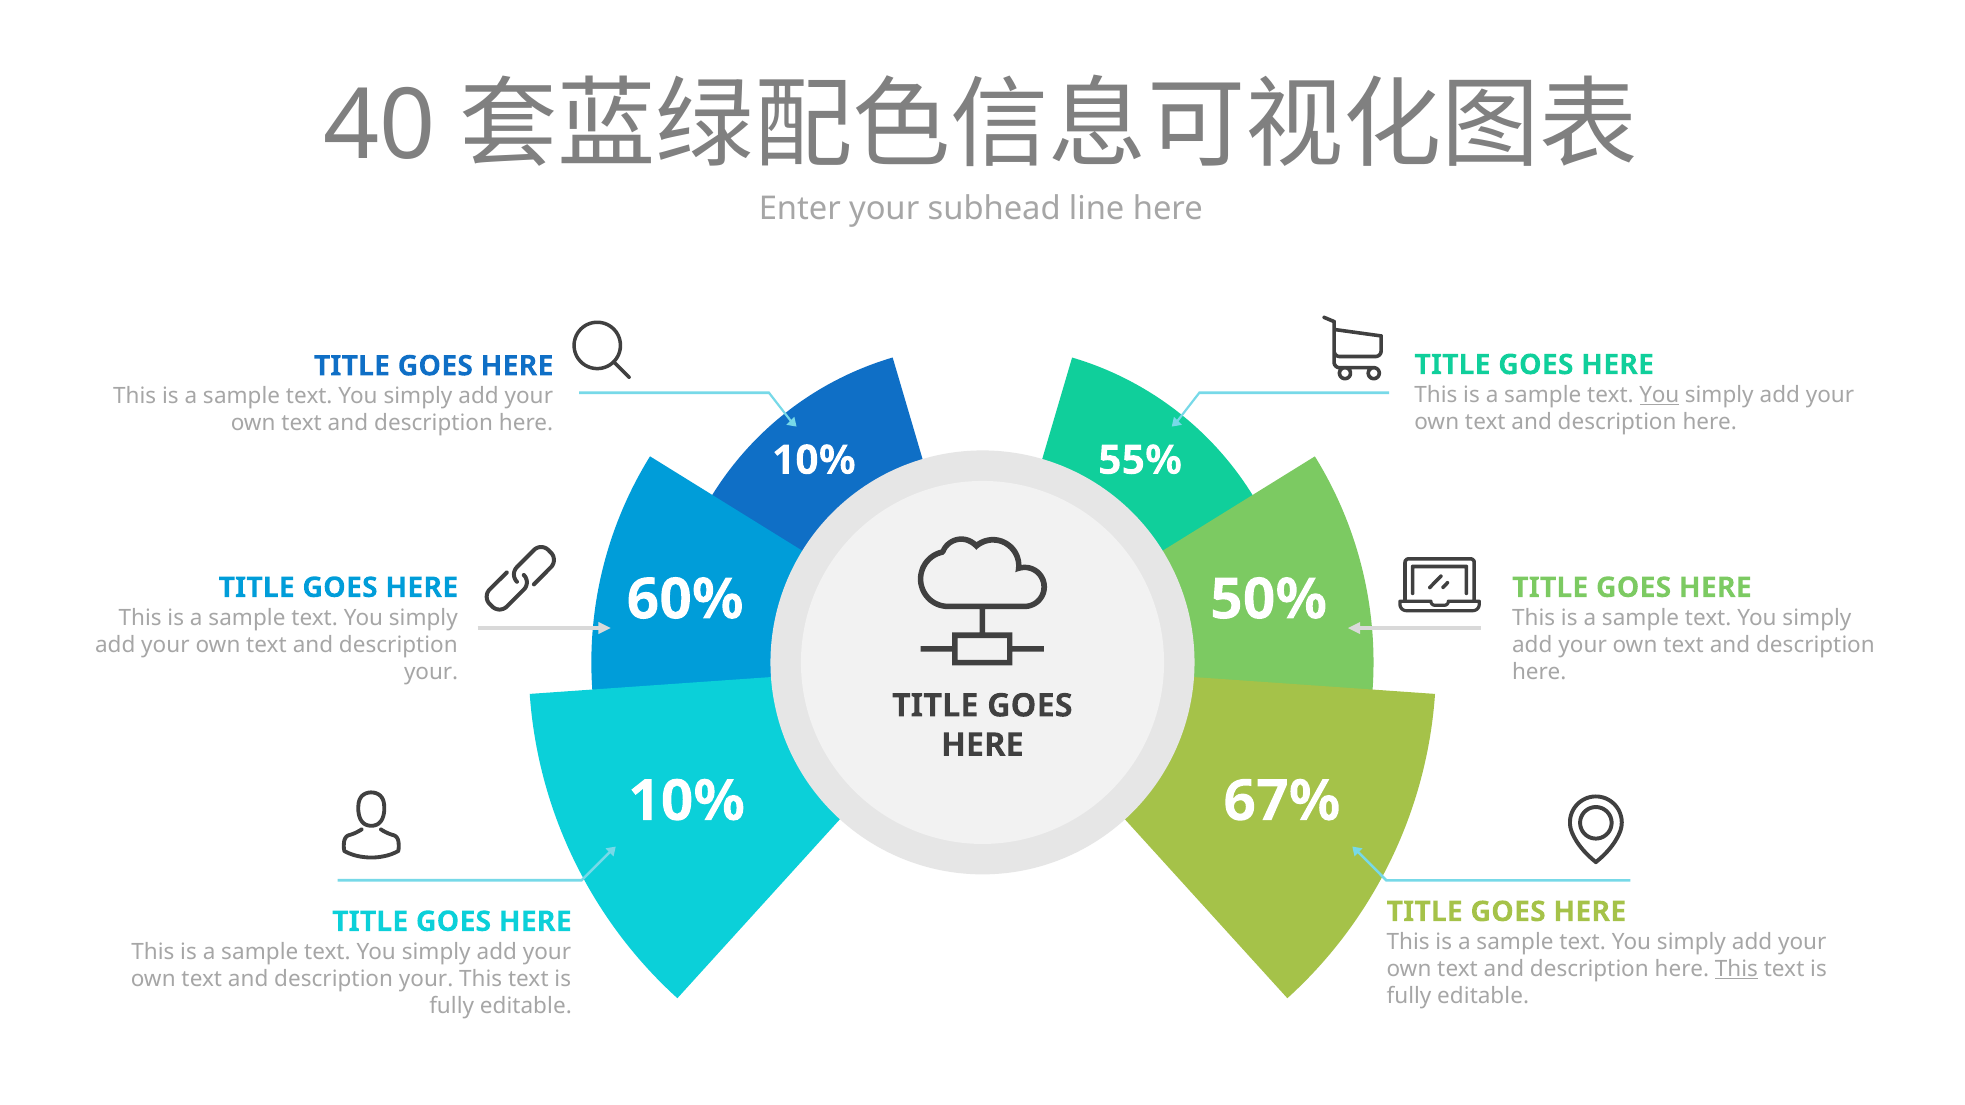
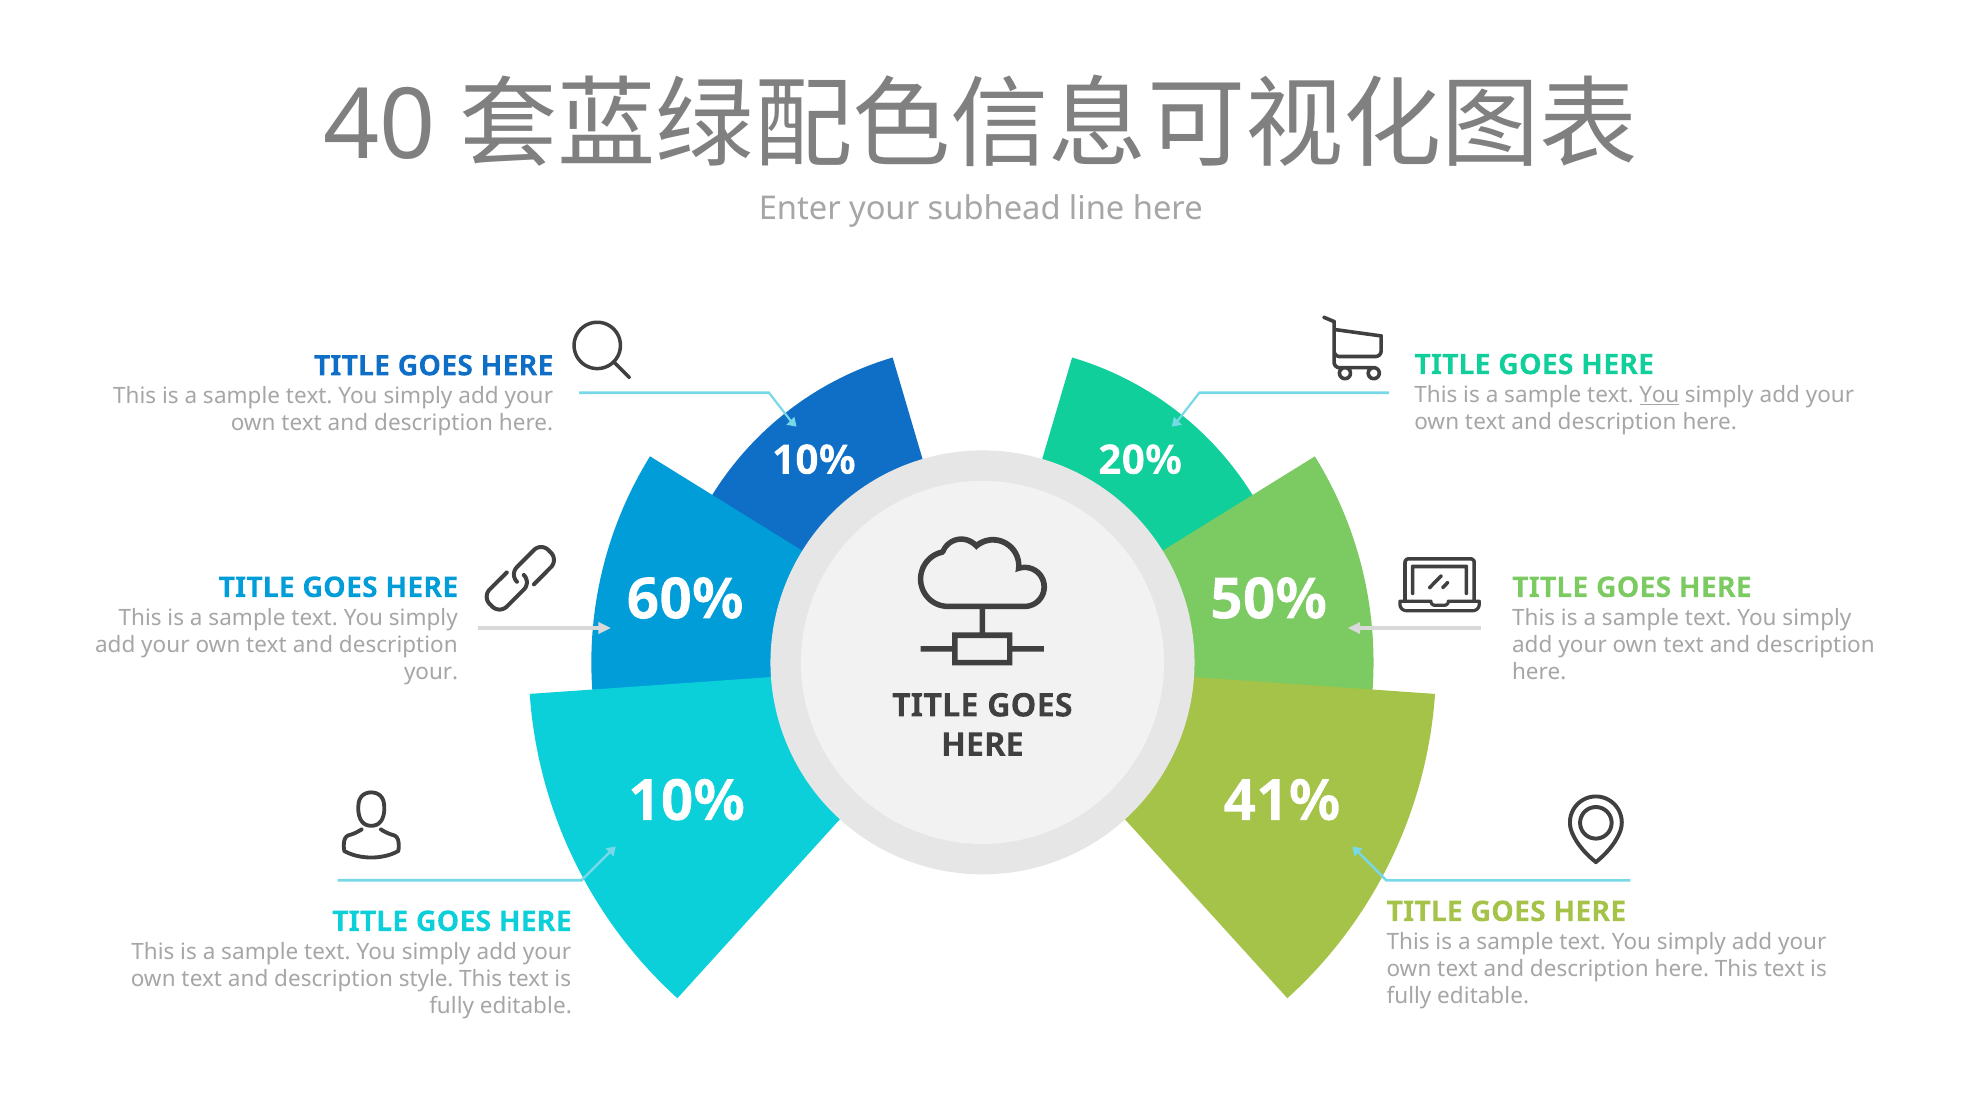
55%: 55% -> 20%
67%: 67% -> 41%
This at (1736, 969) underline: present -> none
your at (426, 979): your -> style
